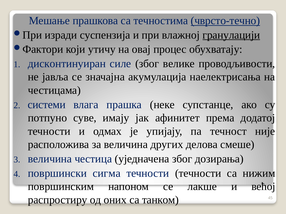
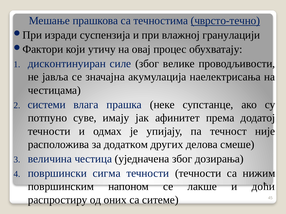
гранулацији underline: present -> none
за величина: величина -> додатком
већој: већој -> доћи
танком: танком -> ситеме
